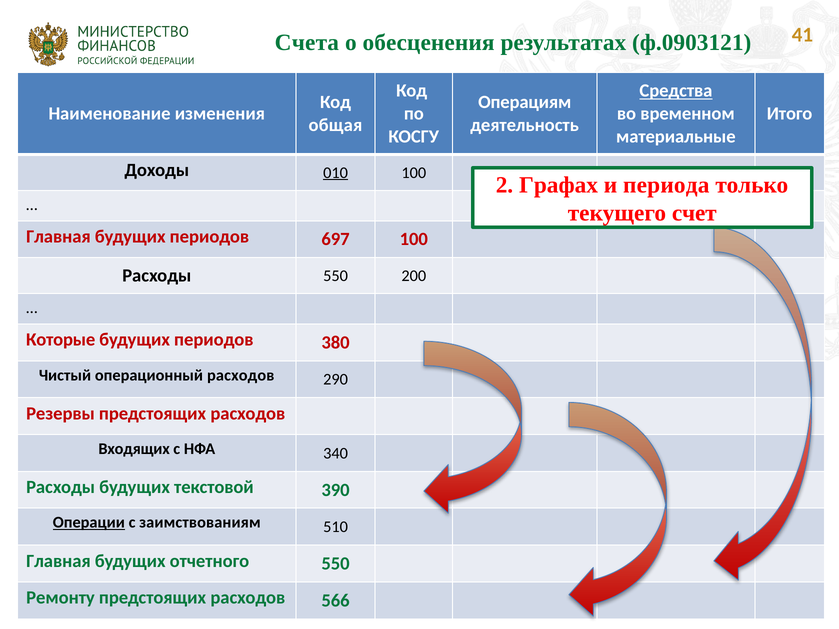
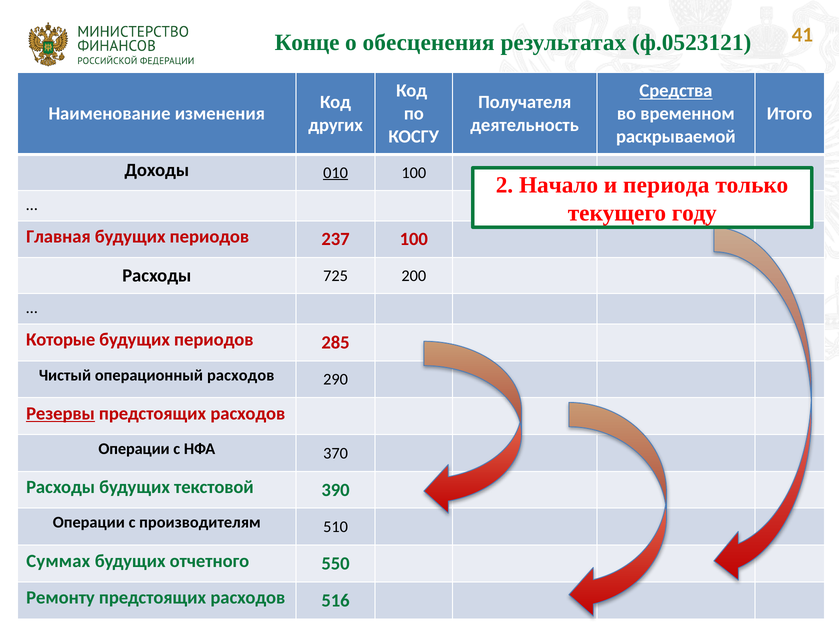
Счета: Счета -> Конце
ф.0903121: ф.0903121 -> ф.0523121
Операциям: Операциям -> Получателя
общая: общая -> других
материальные: материальные -> раскрываемой
Графах: Графах -> Начало
счет: счет -> году
697: 697 -> 237
Расходы 550: 550 -> 725
380: 380 -> 285
Резервы underline: none -> present
Входящих at (134, 449): Входящих -> Операции
340: 340 -> 370
Операции at (89, 523) underline: present -> none
заимствованиям: заимствованиям -> производителям
Главная at (58, 561): Главная -> Суммах
566: 566 -> 516
